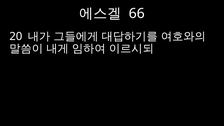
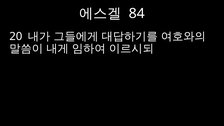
66: 66 -> 84
